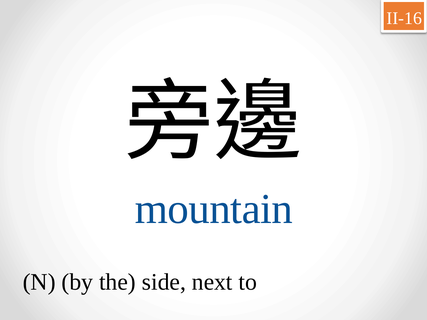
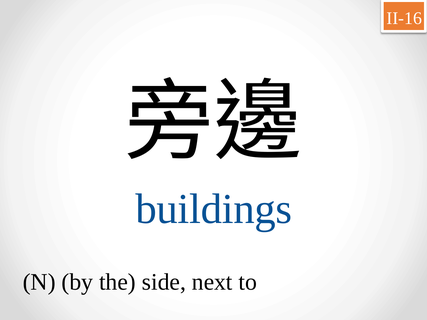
mountain: mountain -> buildings
